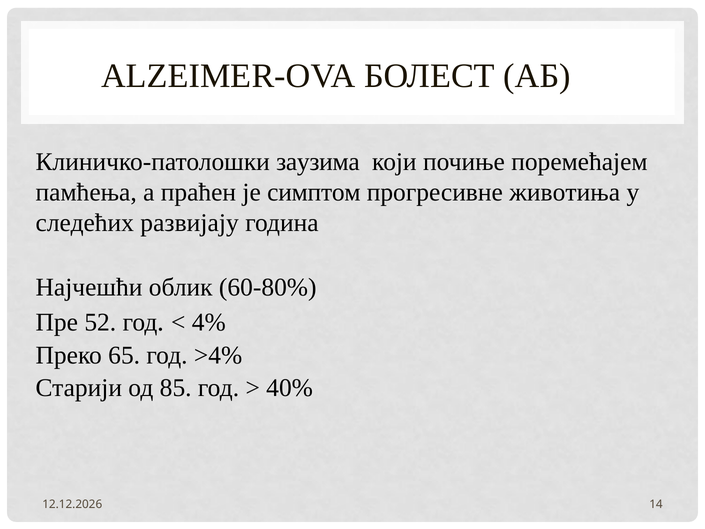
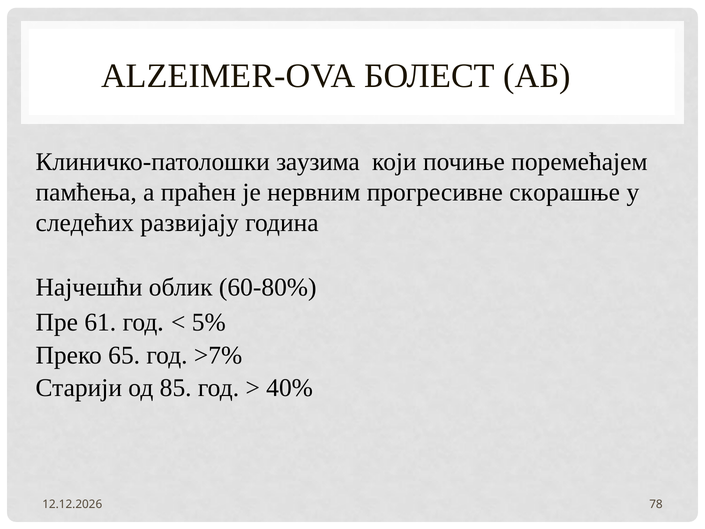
симптом: симптом -> нервним
животиња: животиња -> скорашње
52: 52 -> 61
4%: 4% -> 5%
>4%: >4% -> >7%
14: 14 -> 78
